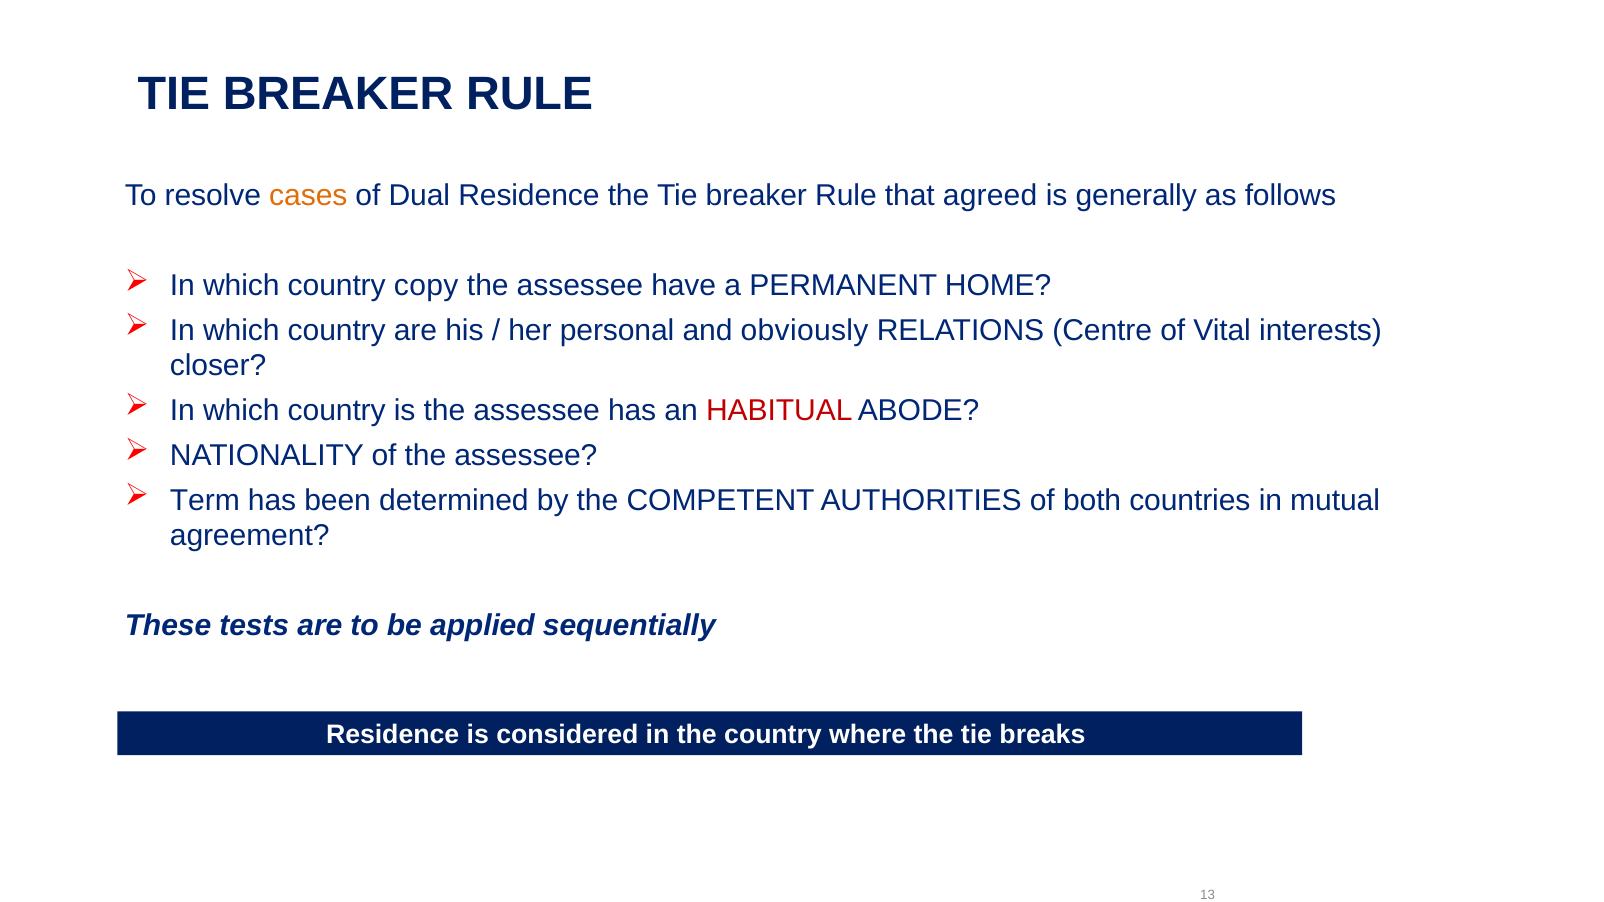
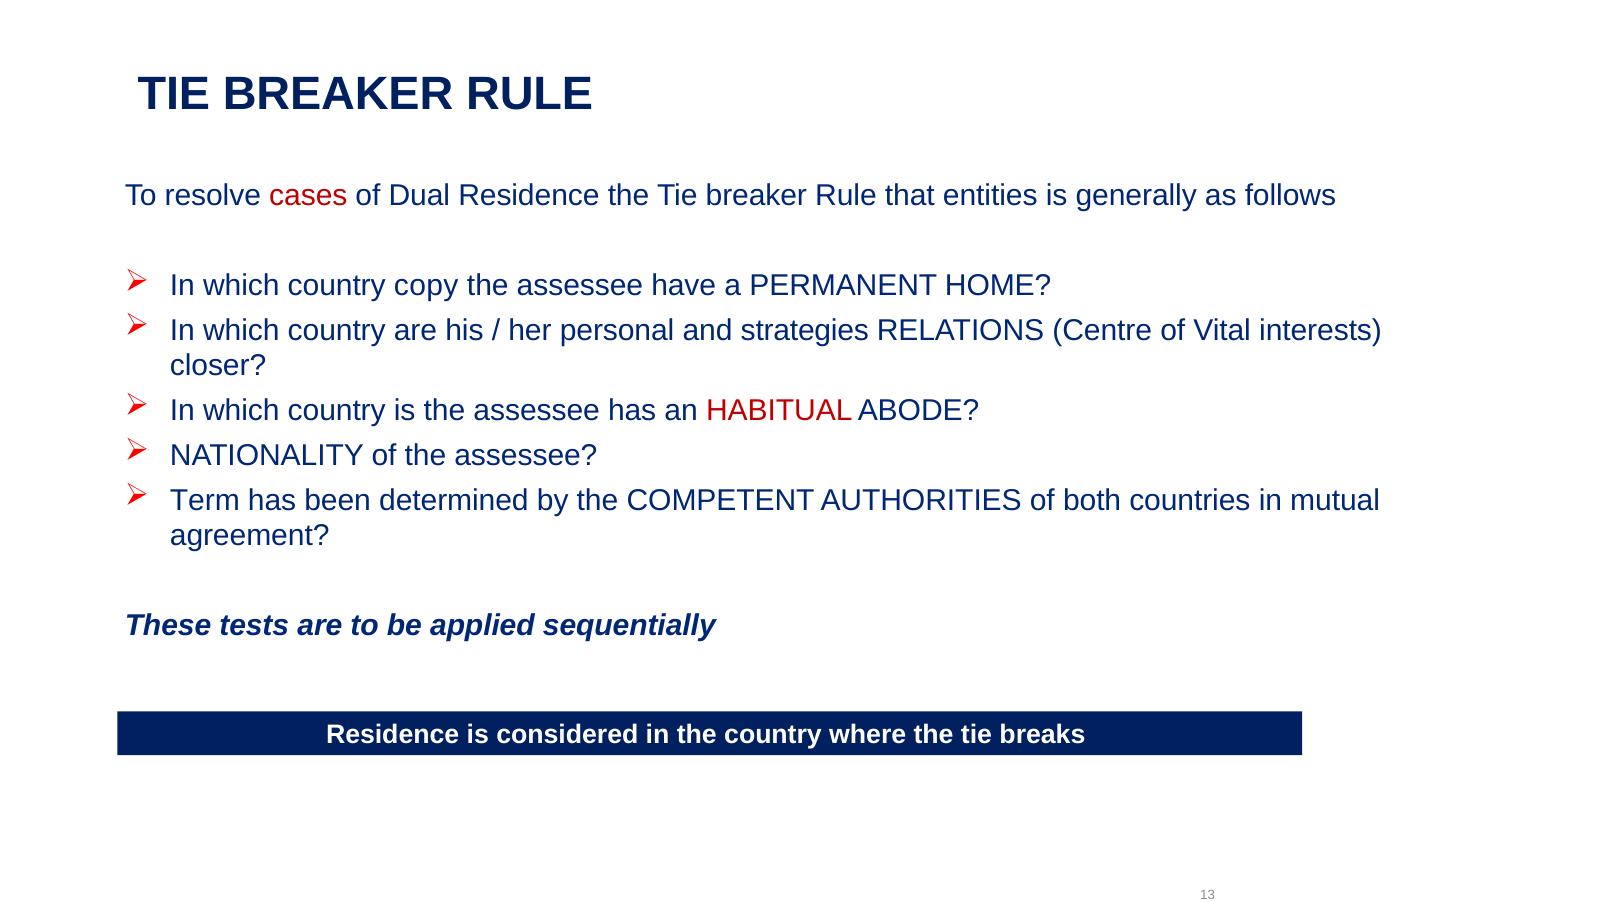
cases colour: orange -> red
agreed: agreed -> entities
obviously: obviously -> strategies
